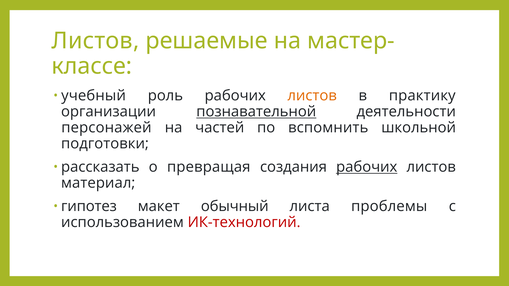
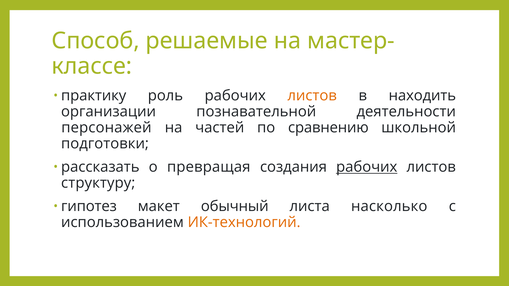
Листов at (95, 41): Листов -> Способ
учебный: учебный -> практику
практику: практику -> находить
познавательной underline: present -> none
вспомнить: вспомнить -> сравнению
материал: материал -> структуру
проблемы: проблемы -> насколько
ИК-технологий colour: red -> orange
